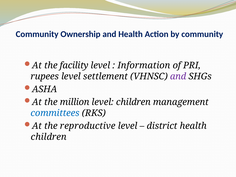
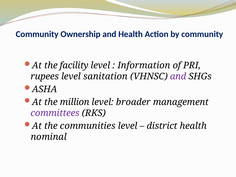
settlement: settlement -> sanitation
level children: children -> broader
committees colour: blue -> purple
reproductive: reproductive -> communities
children at (49, 137): children -> nominal
